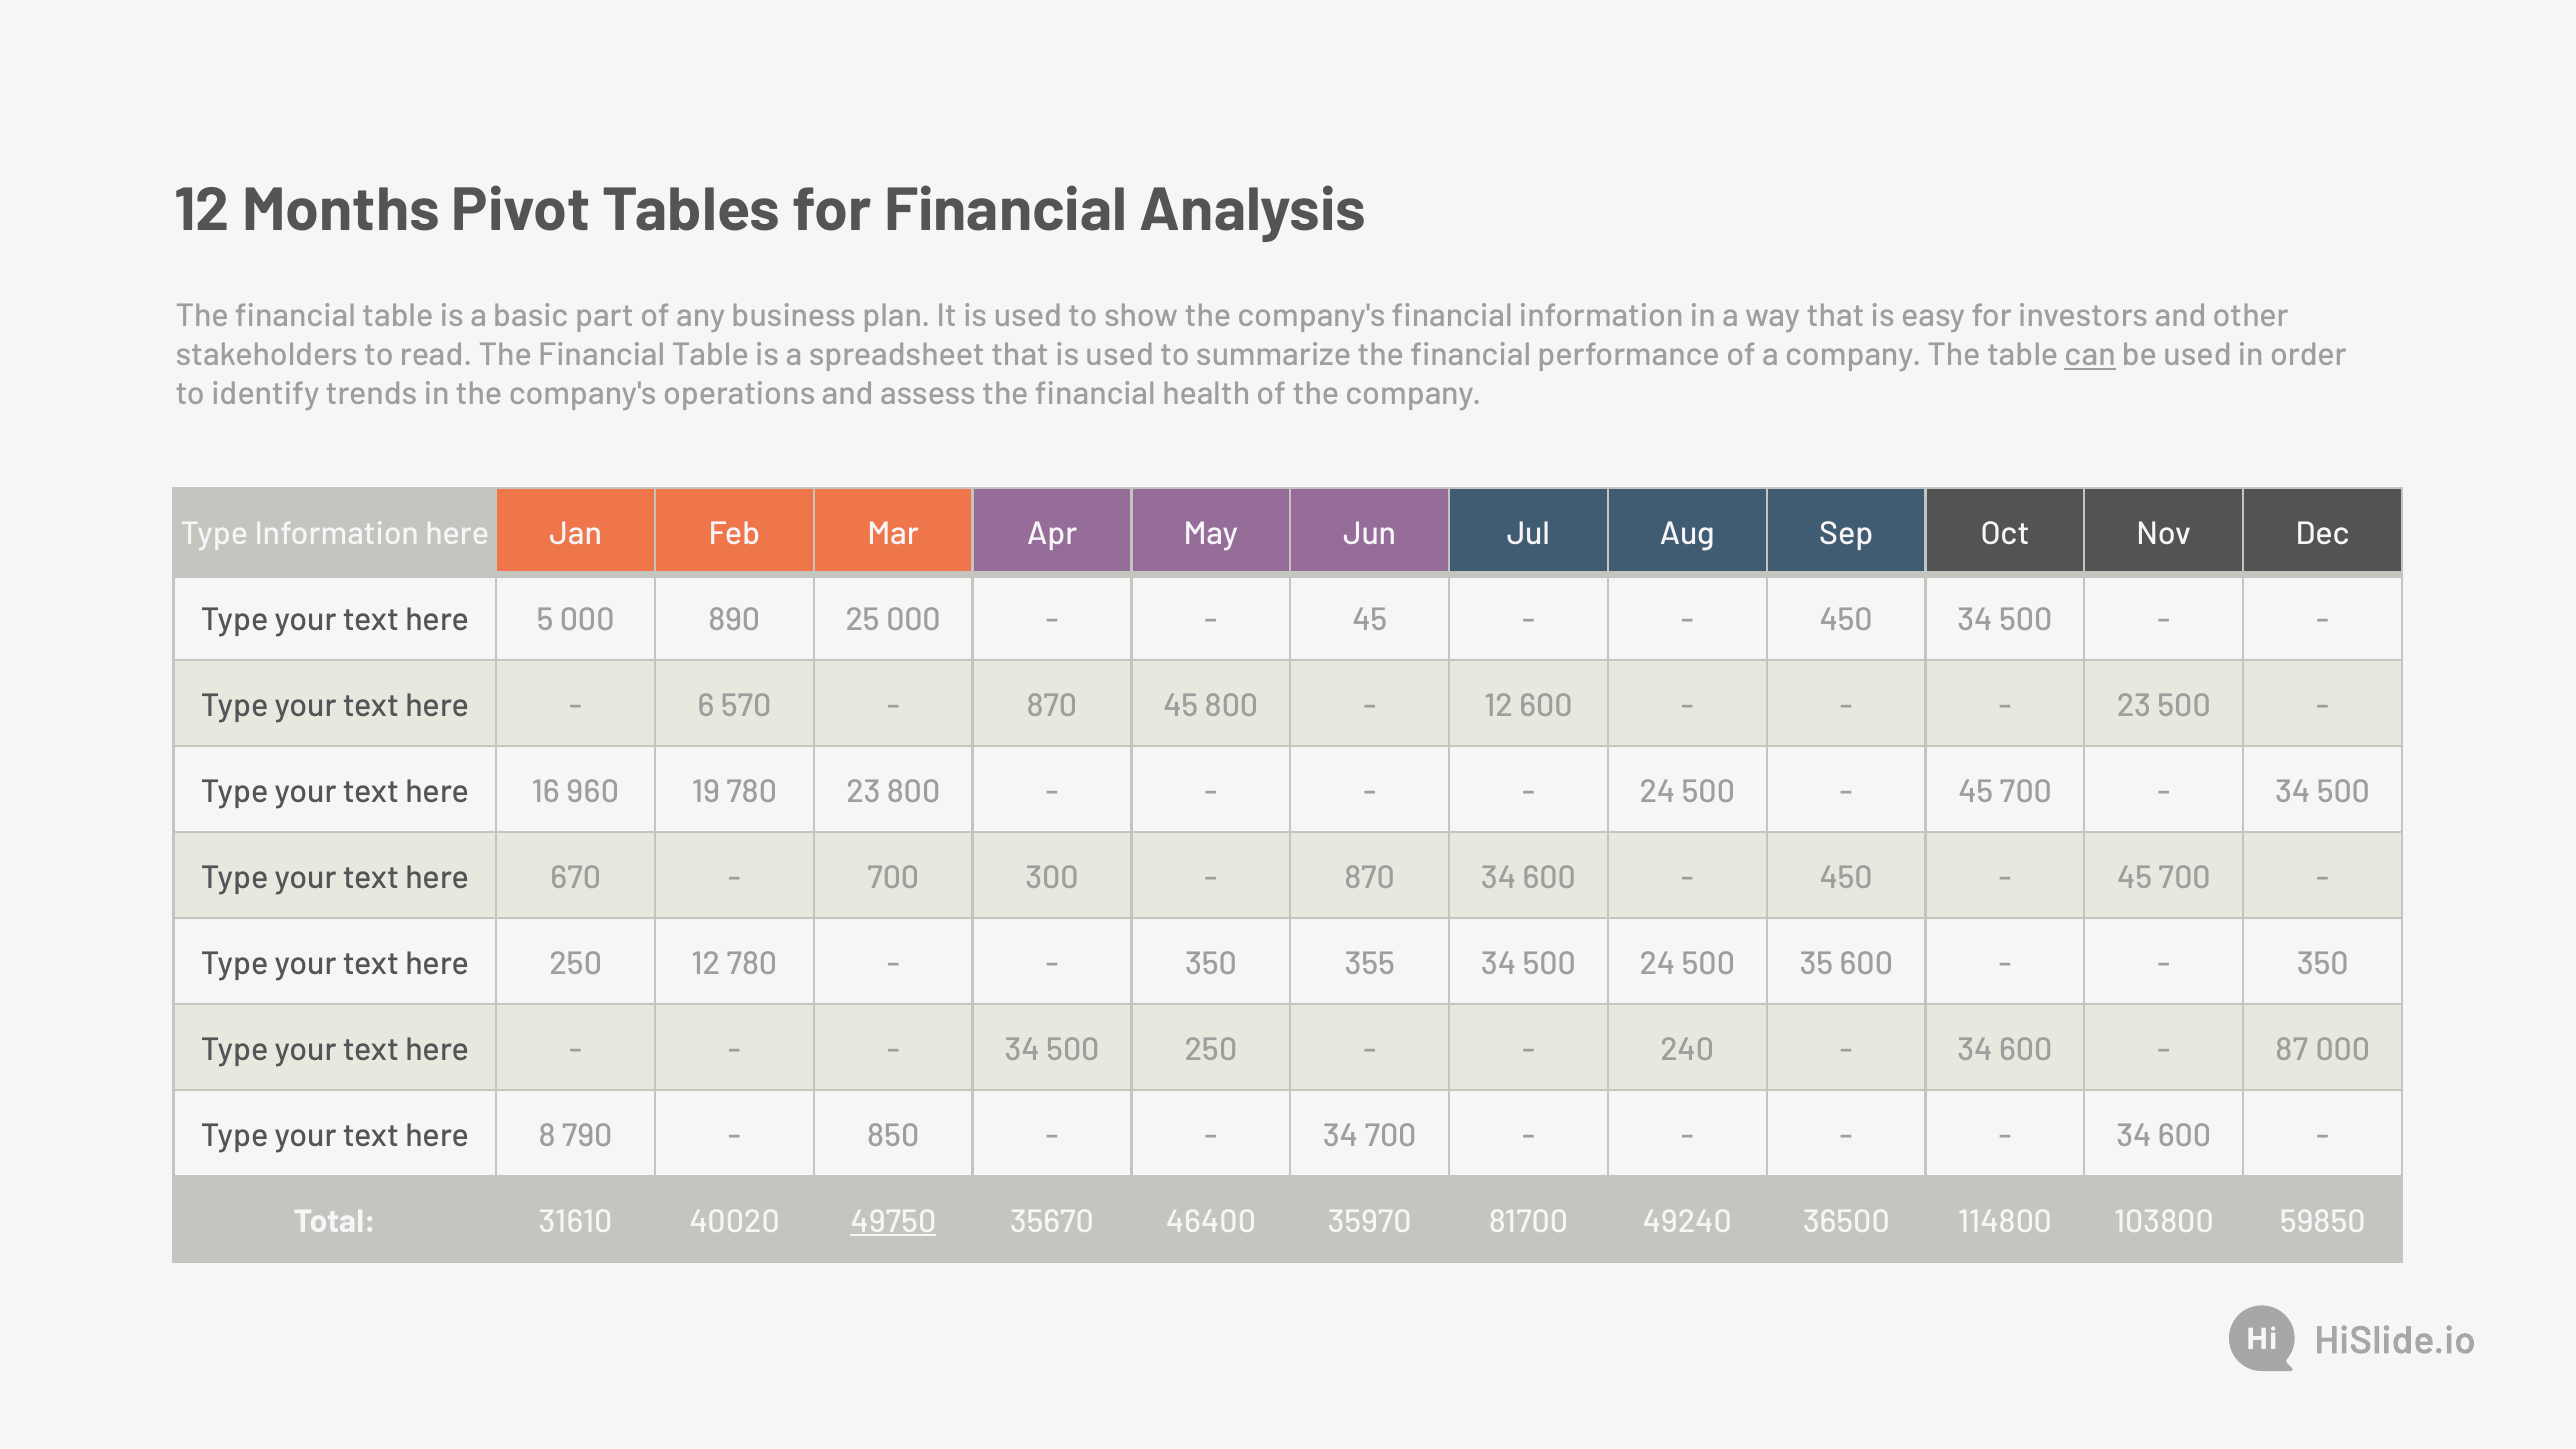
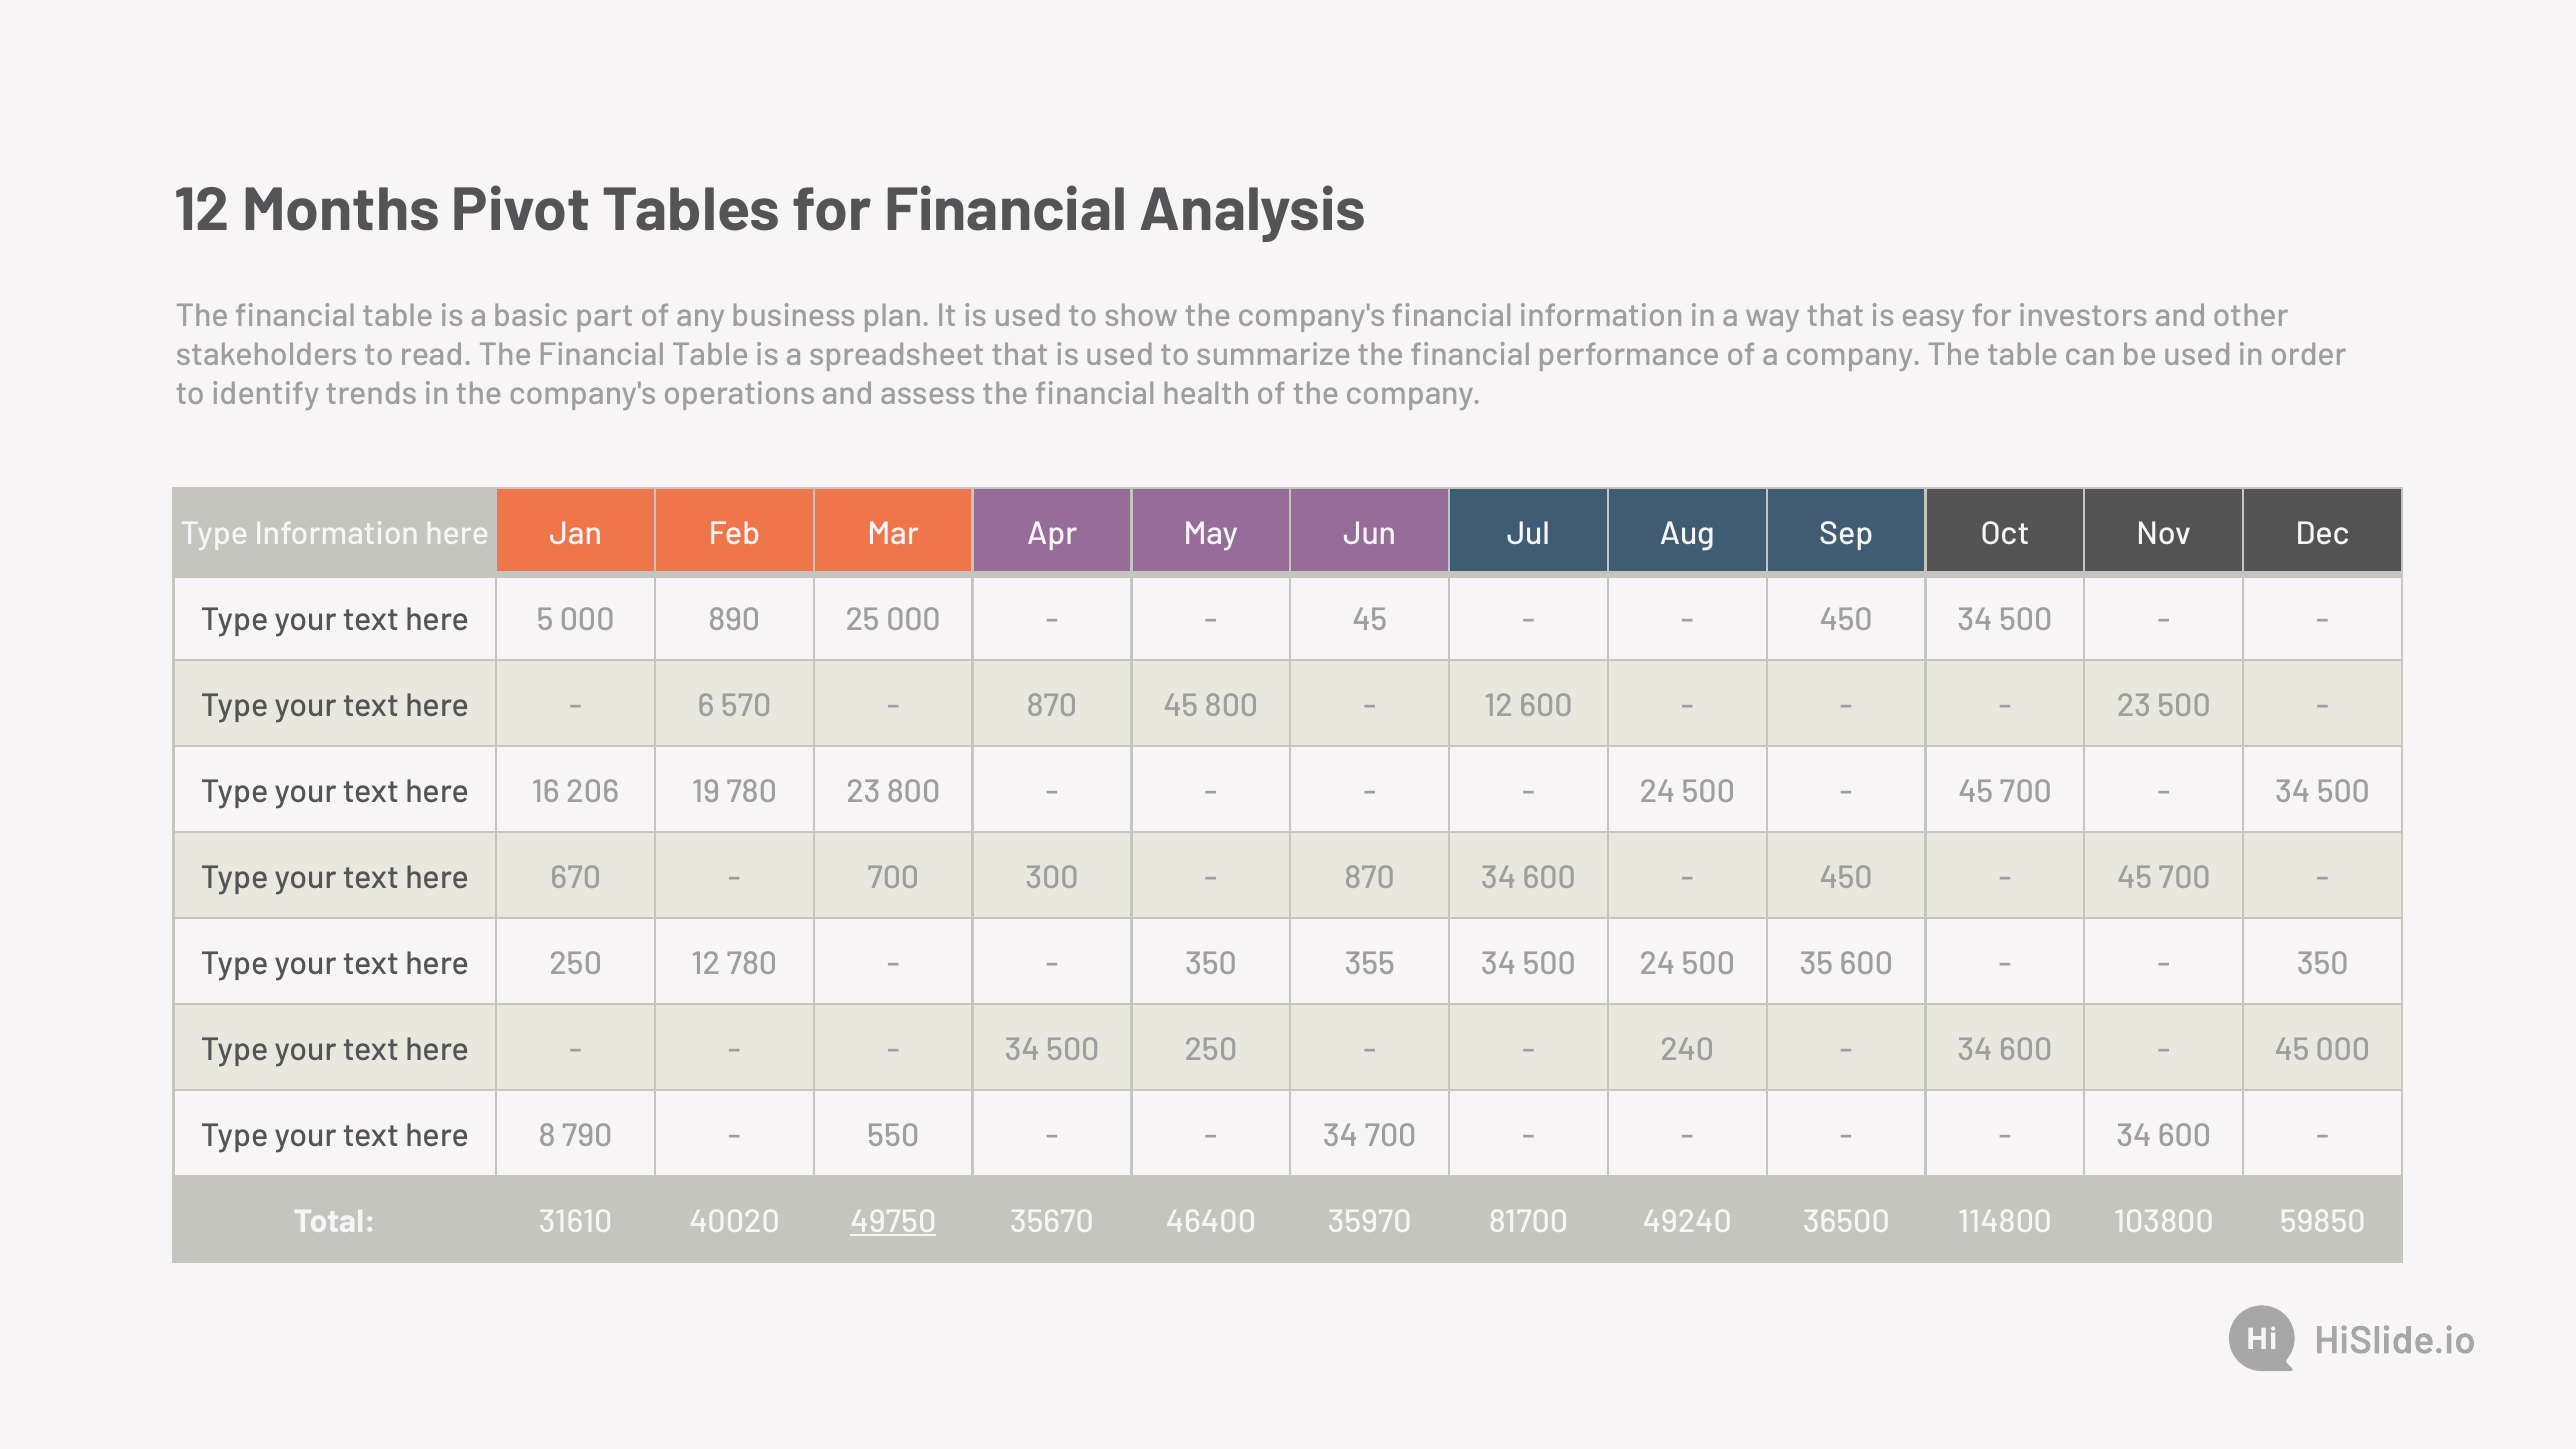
can underline: present -> none
960: 960 -> 206
87 at (2292, 1050): 87 -> 45
850: 850 -> 550
